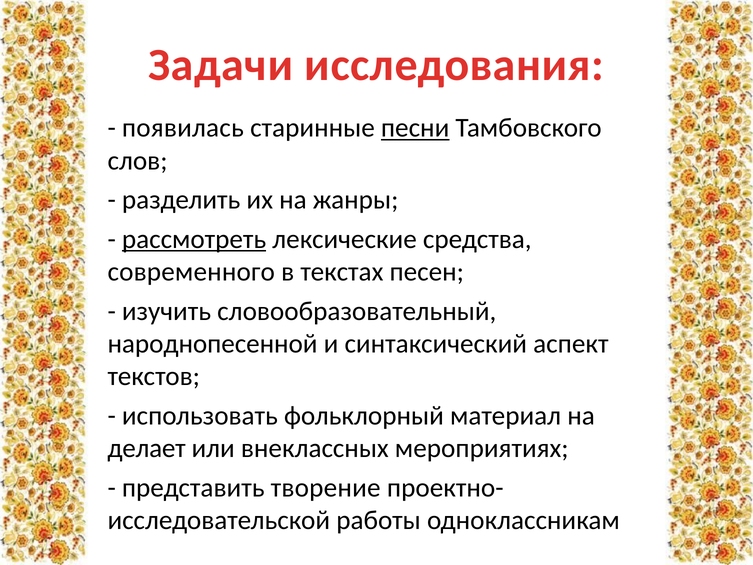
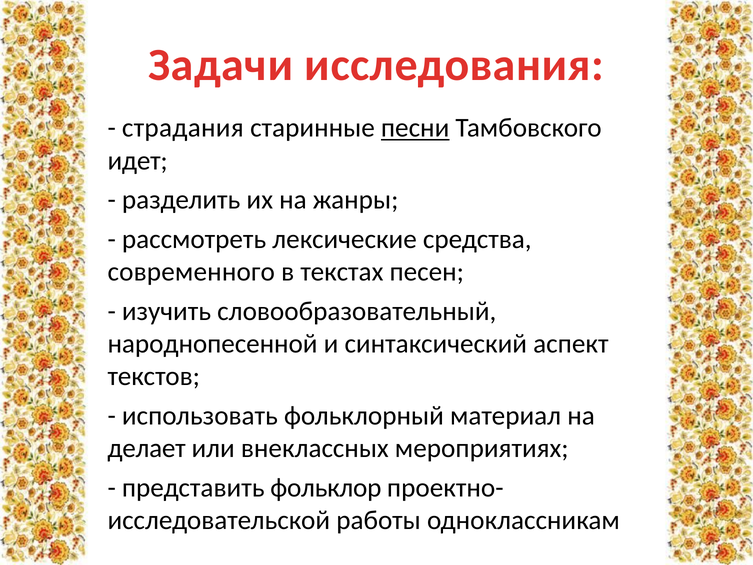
появилась: появилась -> страдания
слов: слов -> идет
рассмотреть underline: present -> none
творение: творение -> фольклор
